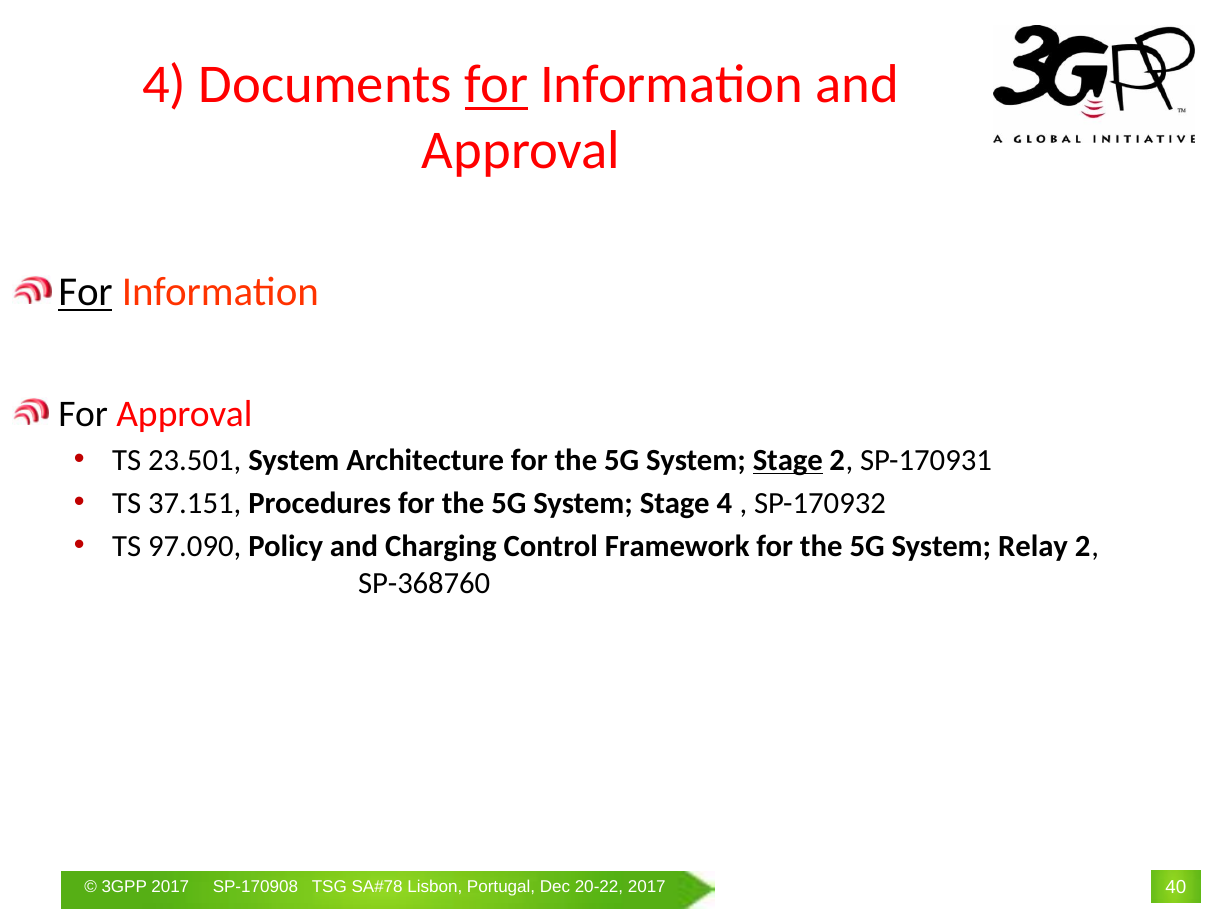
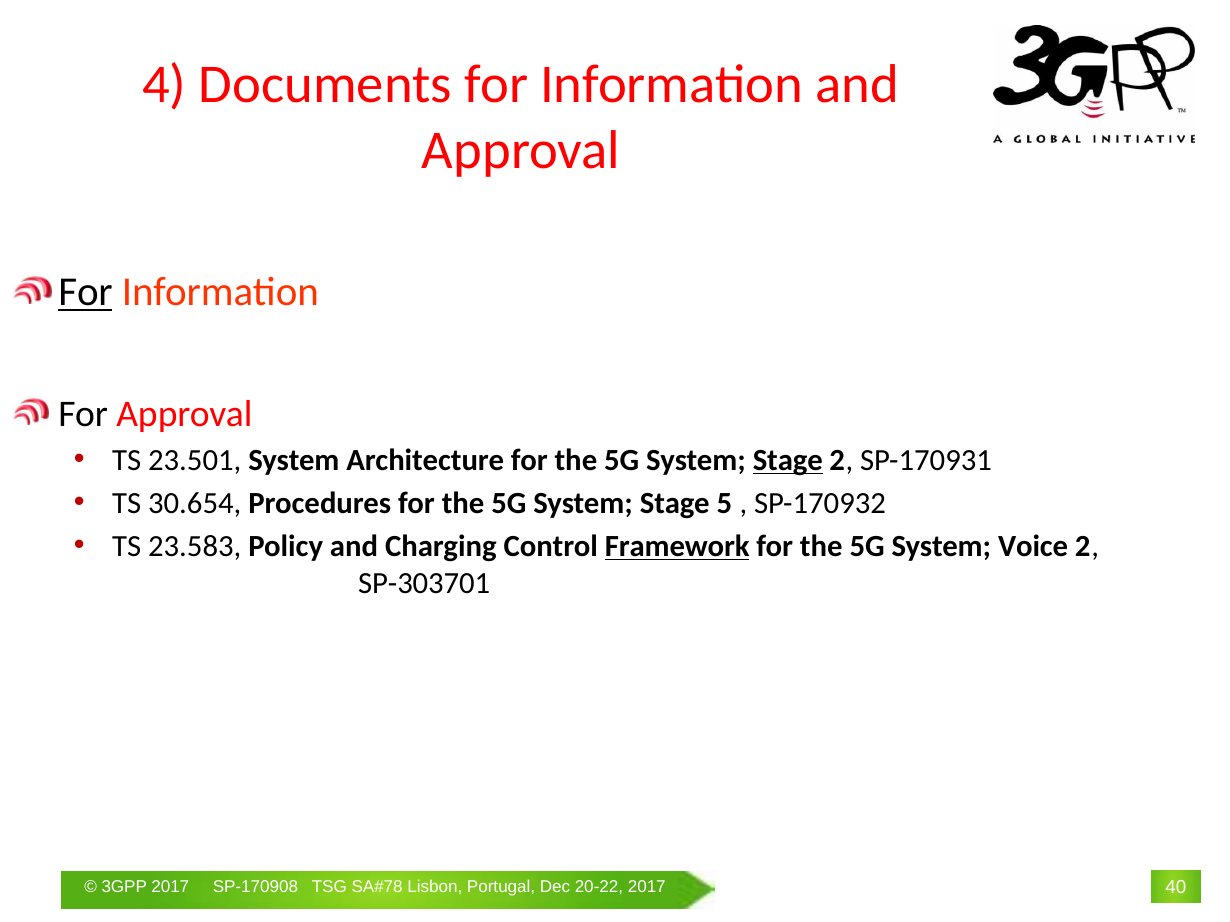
for at (496, 85) underline: present -> none
37.151: 37.151 -> 30.654
Stage 4: 4 -> 5
97.090: 97.090 -> 23.583
Framework underline: none -> present
Relay: Relay -> Voice
SP-368760: SP-368760 -> SP-303701
